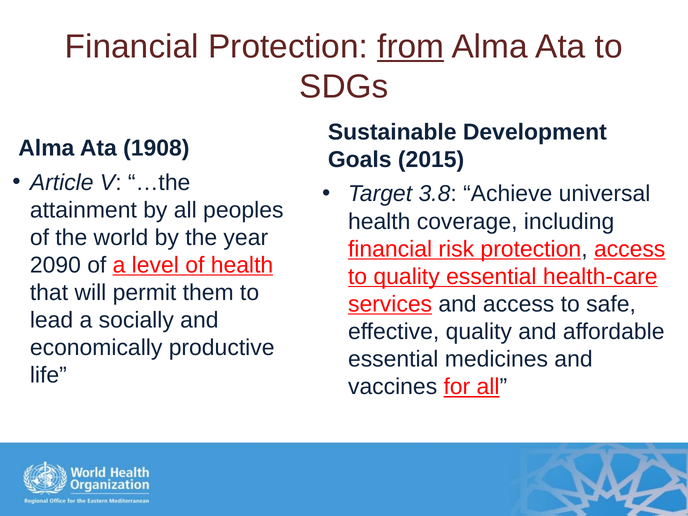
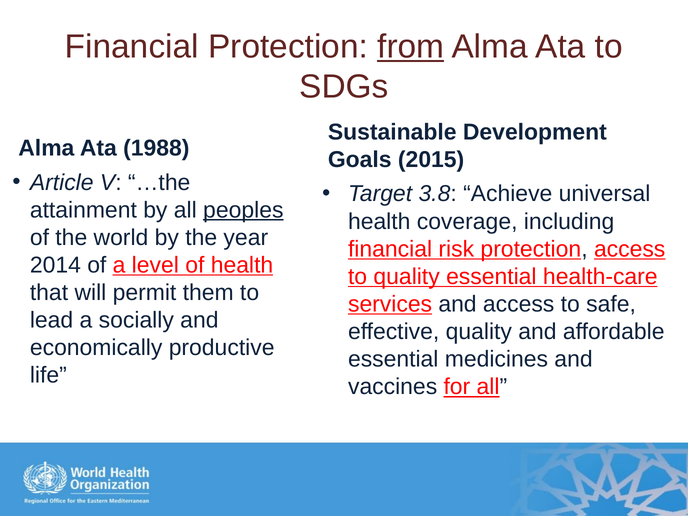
1908: 1908 -> 1988
peoples underline: none -> present
2090: 2090 -> 2014
